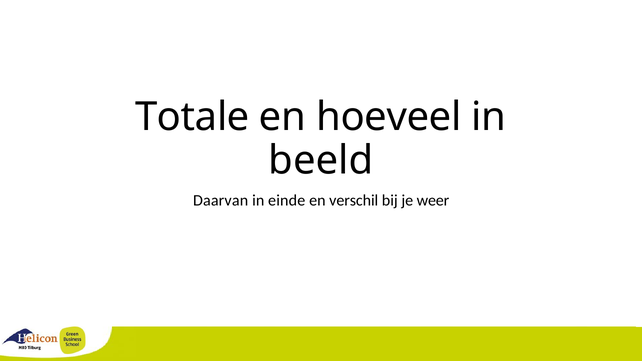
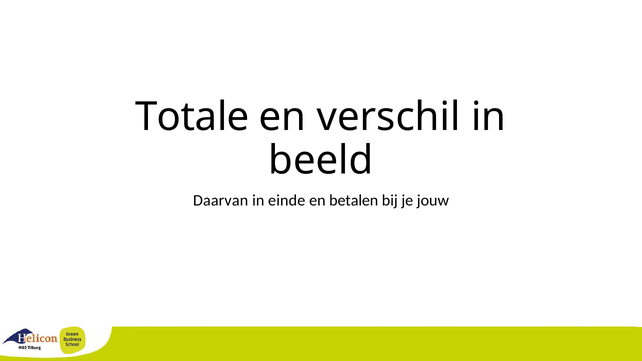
hoeveel: hoeveel -> verschil
verschil: verschil -> betalen
weer: weer -> jouw
